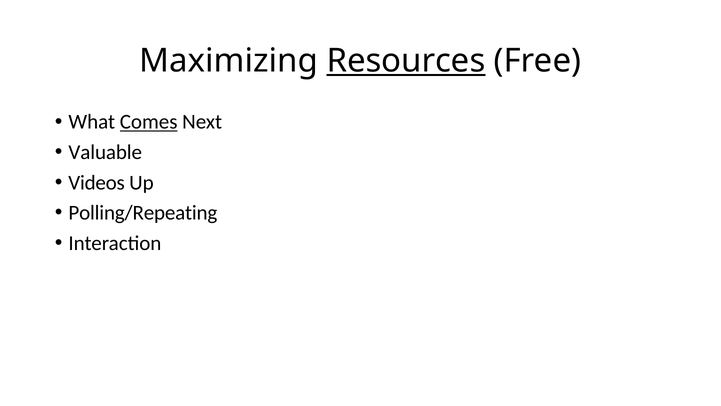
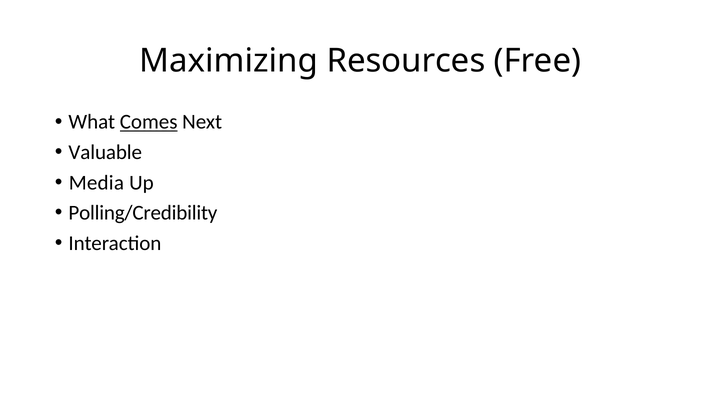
Resources underline: present -> none
Videos: Videos -> Media
Polling/Repeating: Polling/Repeating -> Polling/Credibility
